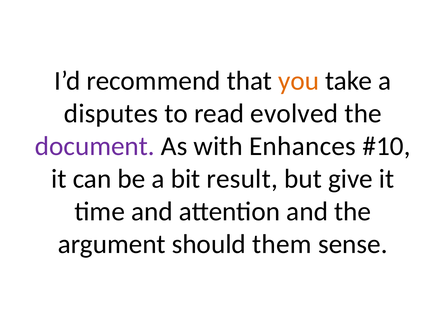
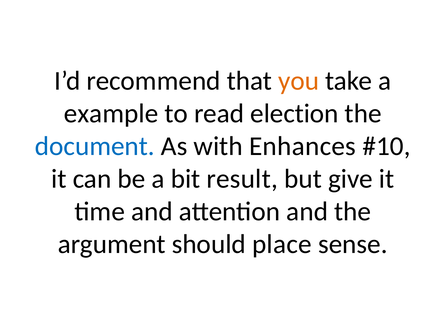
disputes: disputes -> example
evolved: evolved -> election
document colour: purple -> blue
them: them -> place
